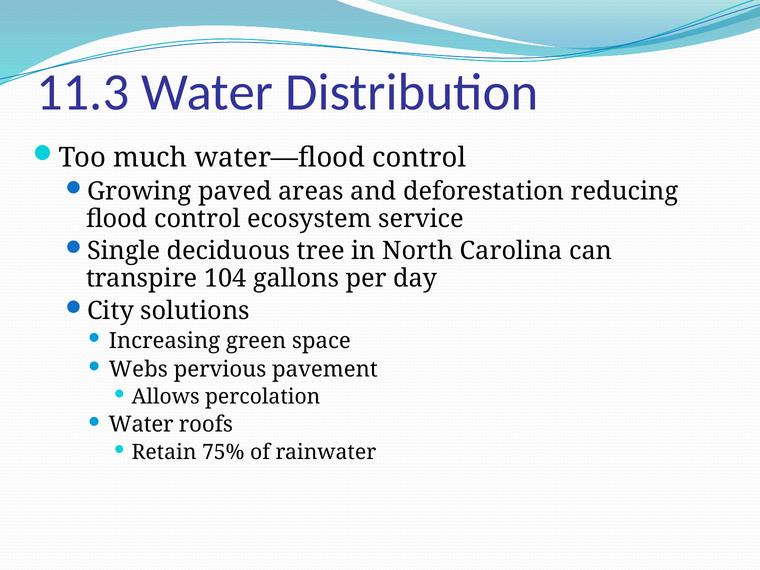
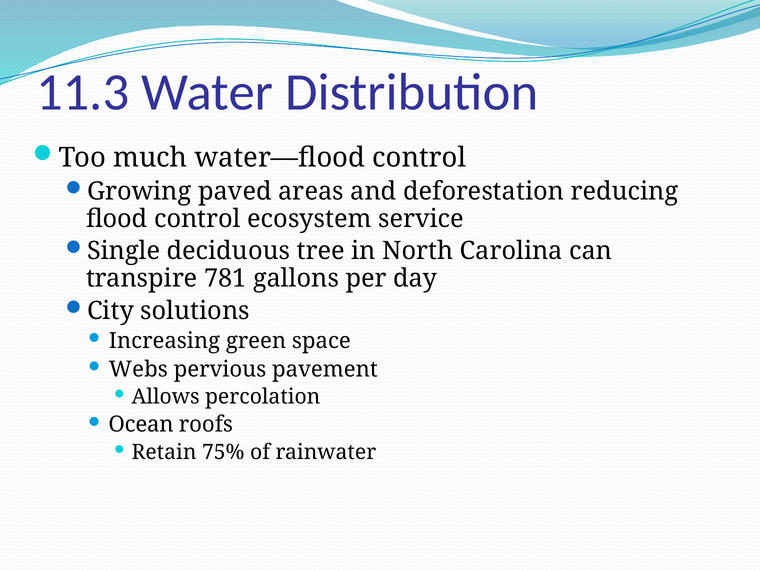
104: 104 -> 781
Water at (141, 425): Water -> Ocean
